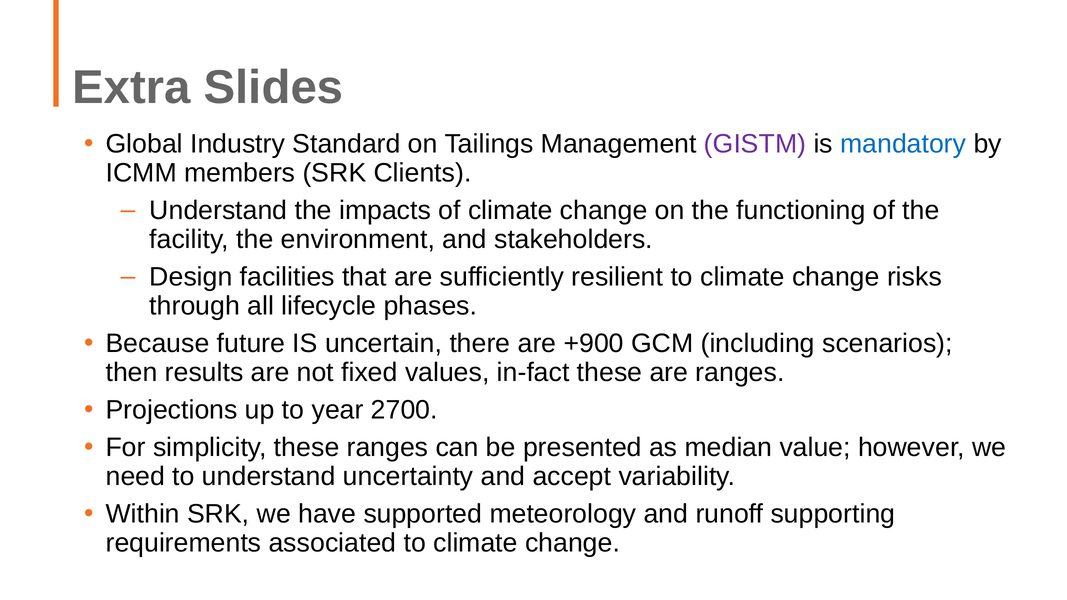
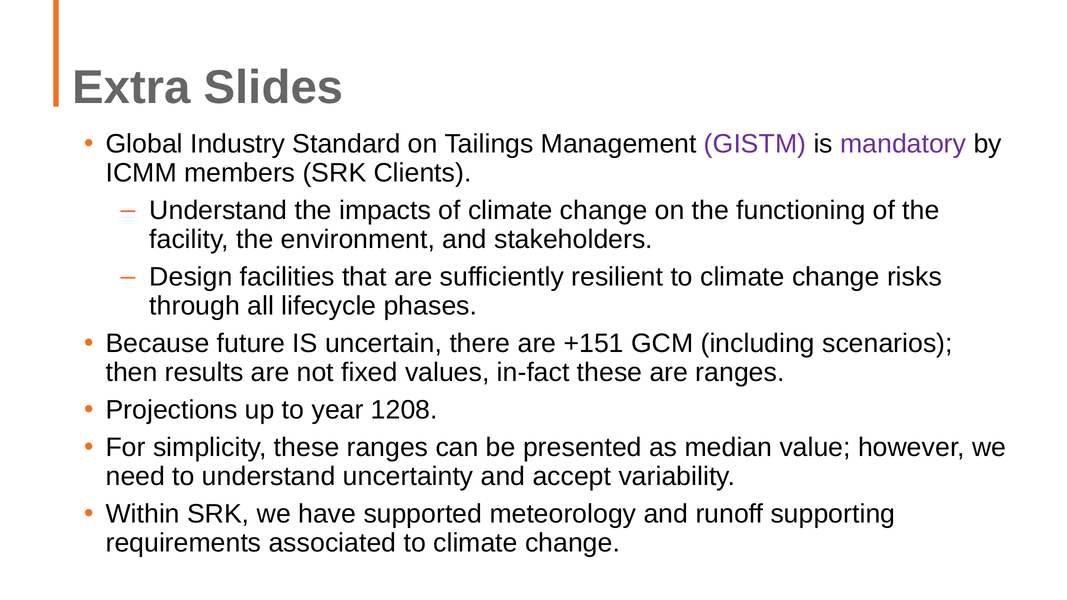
mandatory colour: blue -> purple
+900: +900 -> +151
2700: 2700 -> 1208
